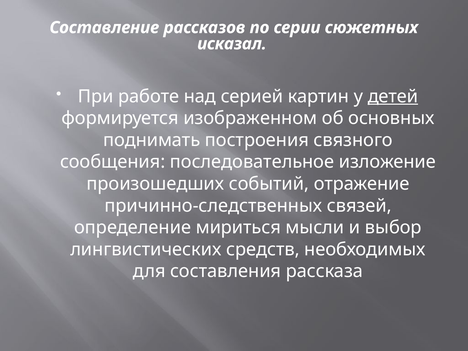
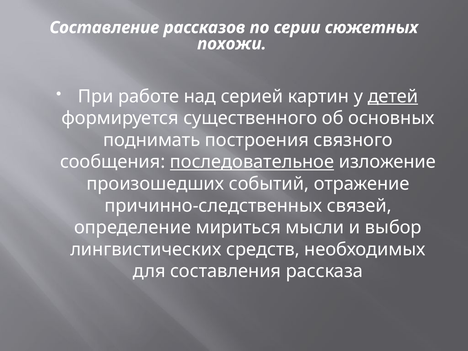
исказал: исказал -> похожи
изображенном: изображенном -> существенного
последовательное underline: none -> present
